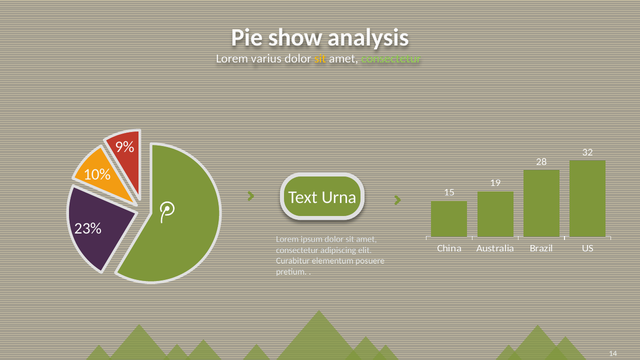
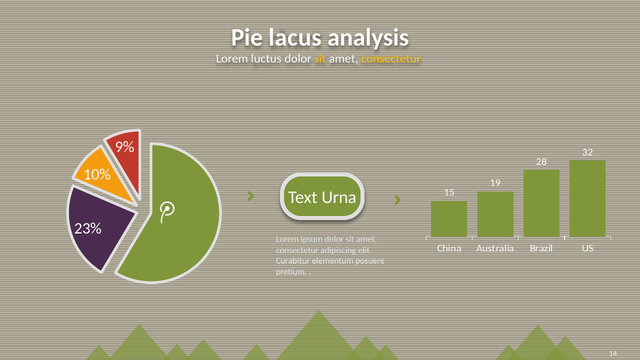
show: show -> lacus
varius: varius -> luctus
consectetur at (391, 59) colour: light green -> yellow
